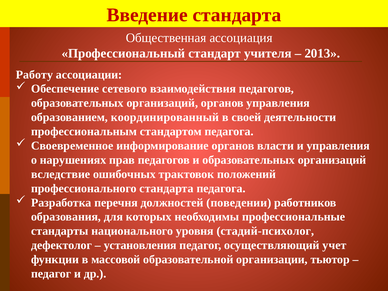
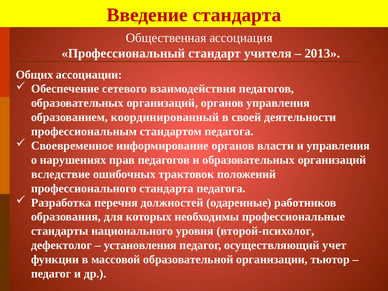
Работу: Работу -> Общих
поведении: поведении -> одаренные
стадий-психолог: стадий-психолог -> второй-психолог
